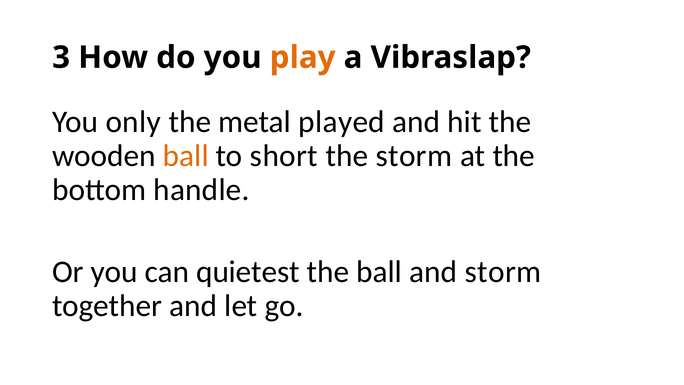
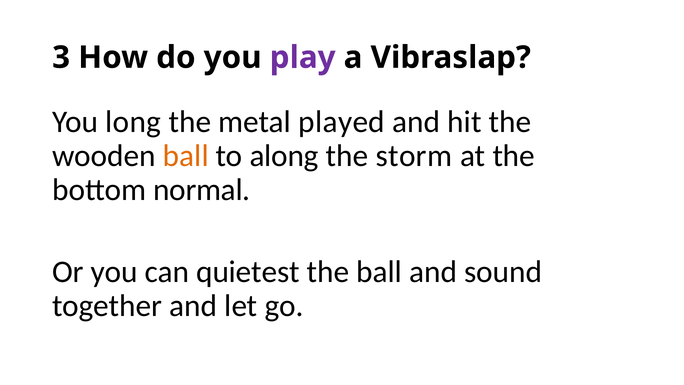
play colour: orange -> purple
only: only -> long
short: short -> along
handle: handle -> normal
and storm: storm -> sound
